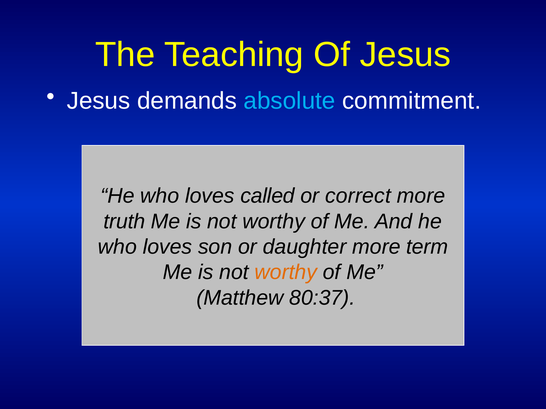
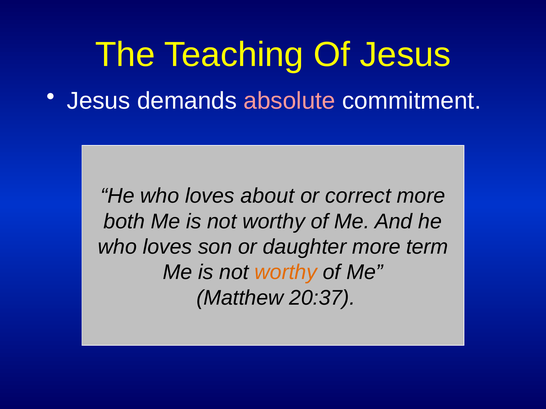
absolute colour: light blue -> pink
called: called -> about
truth: truth -> both
80:37: 80:37 -> 20:37
